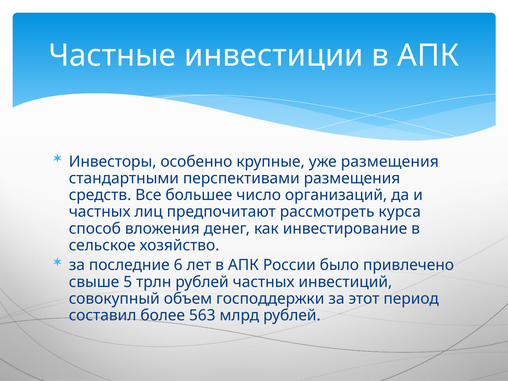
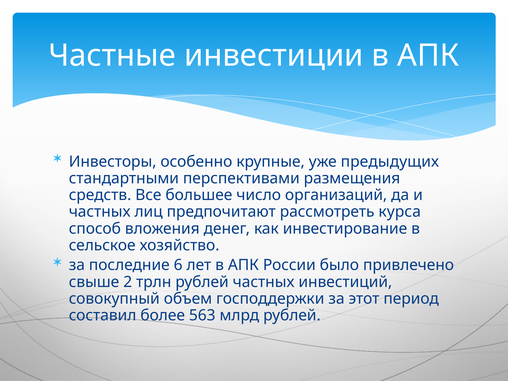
уже размещения: размещения -> предыдущих
5: 5 -> 2
